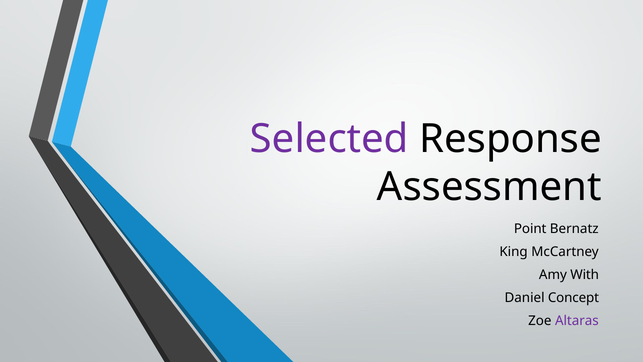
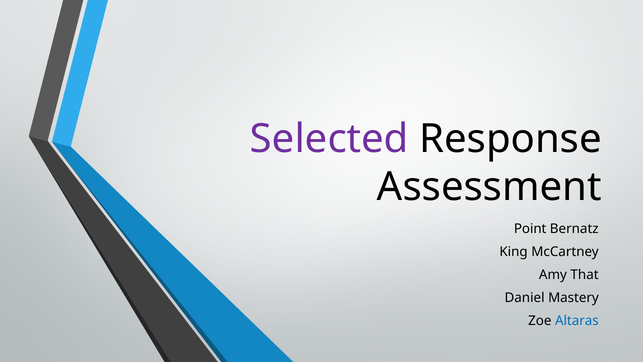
With: With -> That
Concept: Concept -> Mastery
Altaras colour: purple -> blue
